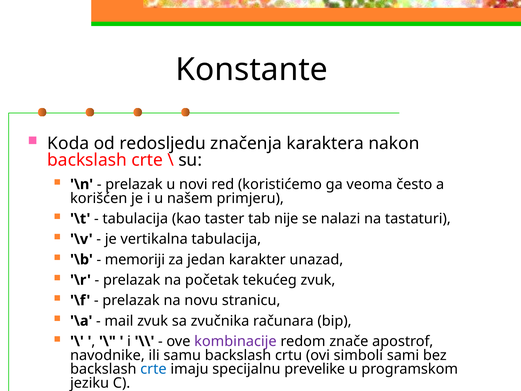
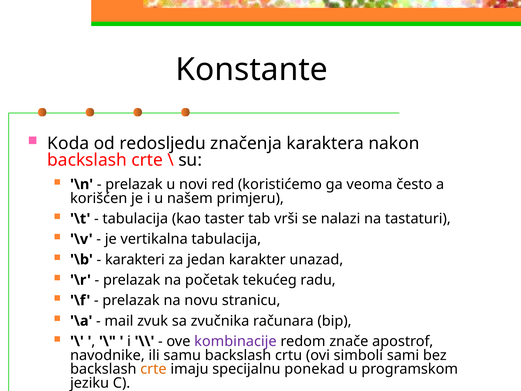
nije: nije -> vrši
memoriji: memoriji -> karakteri
tekućeg zvuk: zvuk -> radu
crte at (153, 369) colour: blue -> orange
prevelike: prevelike -> ponekad
